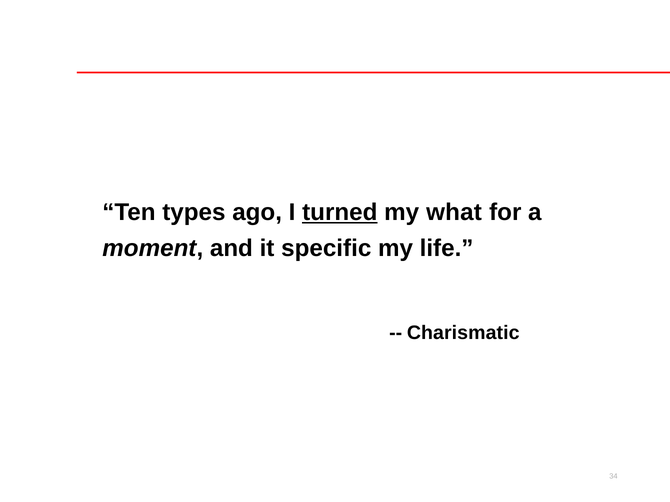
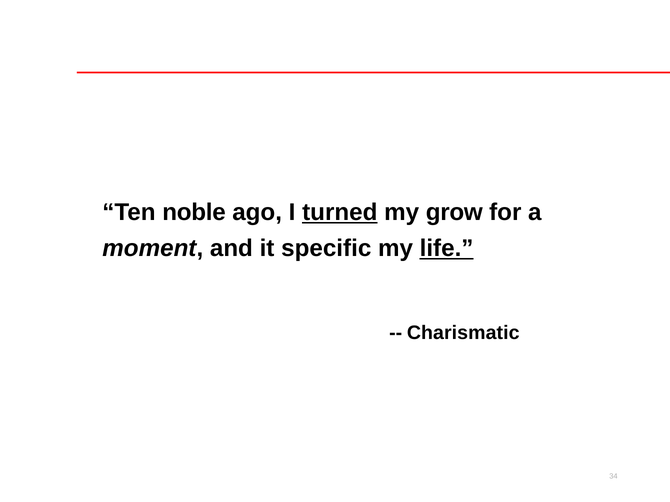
types: types -> noble
what: what -> grow
life underline: none -> present
